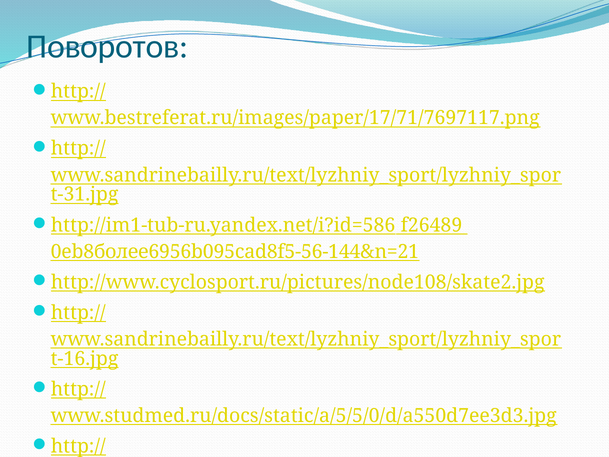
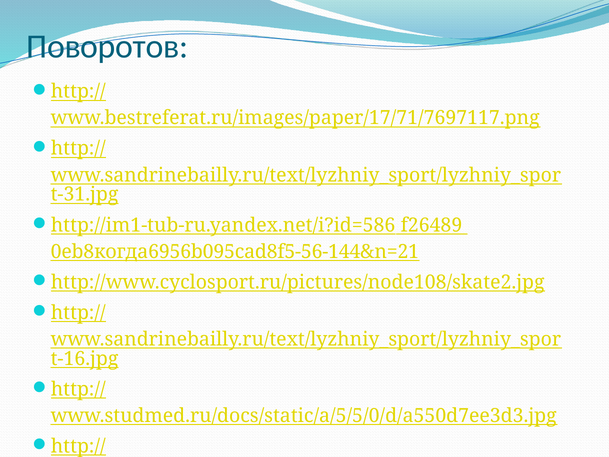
0eb8более6956b095cad8f5-56-144&n=21: 0eb8более6956b095cad8f5-56-144&n=21 -> 0eb8когда6956b095cad8f5-56-144&n=21
